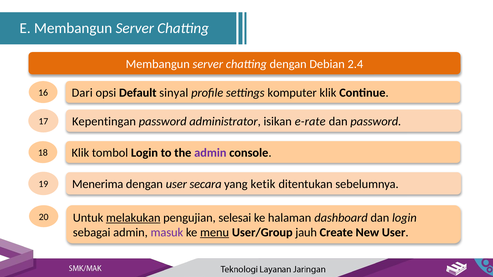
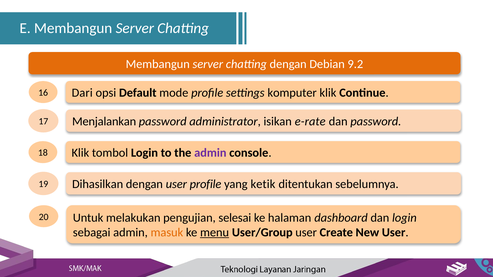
2.4: 2.4 -> 9.2
sinyal: sinyal -> mode
Kepentingan: Kepentingan -> Menjalankan
Menerima: Menerima -> Dihasilkan
user secara: secara -> profile
melakukan underline: present -> none
masuk colour: purple -> orange
User/Group jauh: jauh -> user
